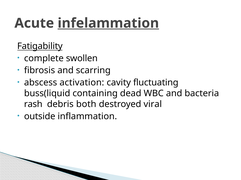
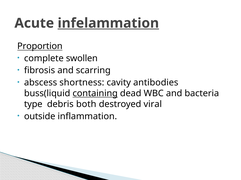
Fatigability: Fatigability -> Proportion
activation: activation -> shortness
fluctuating: fluctuating -> antibodies
containing underline: none -> present
rash: rash -> type
